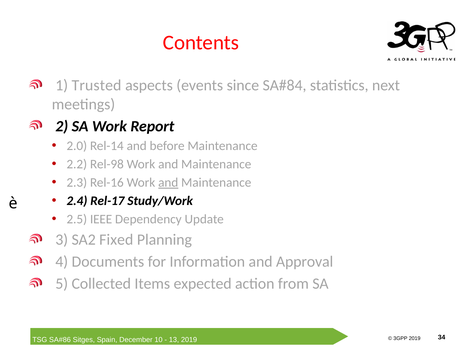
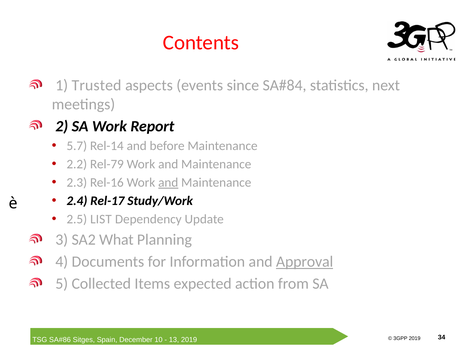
2.0: 2.0 -> 5.7
Rel-98: Rel-98 -> Rel-79
IEEE: IEEE -> LIST
Fixed: Fixed -> What
Approval underline: none -> present
